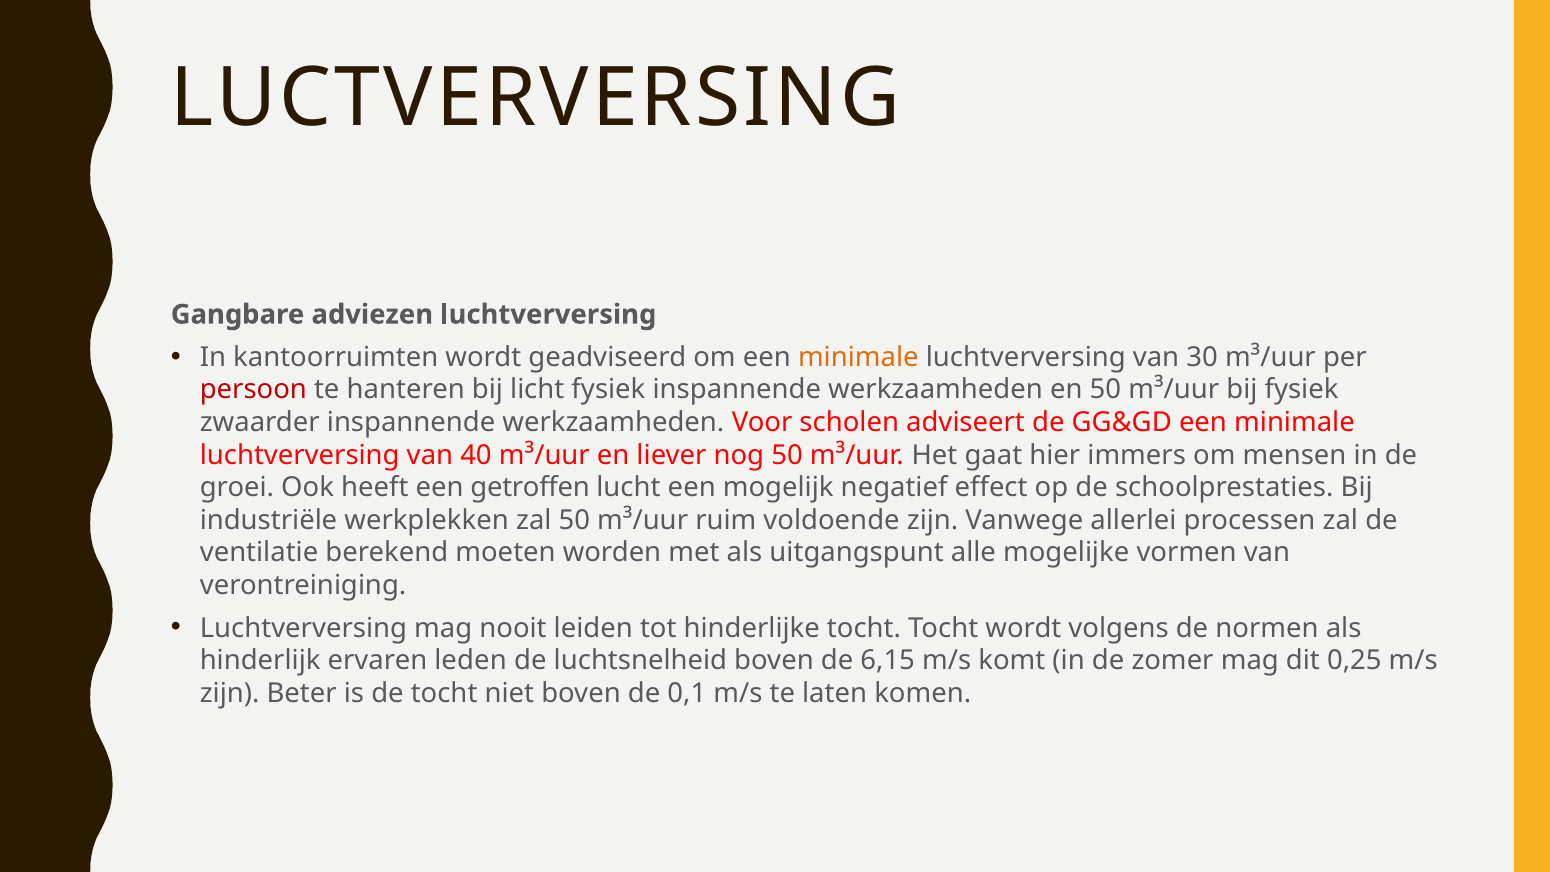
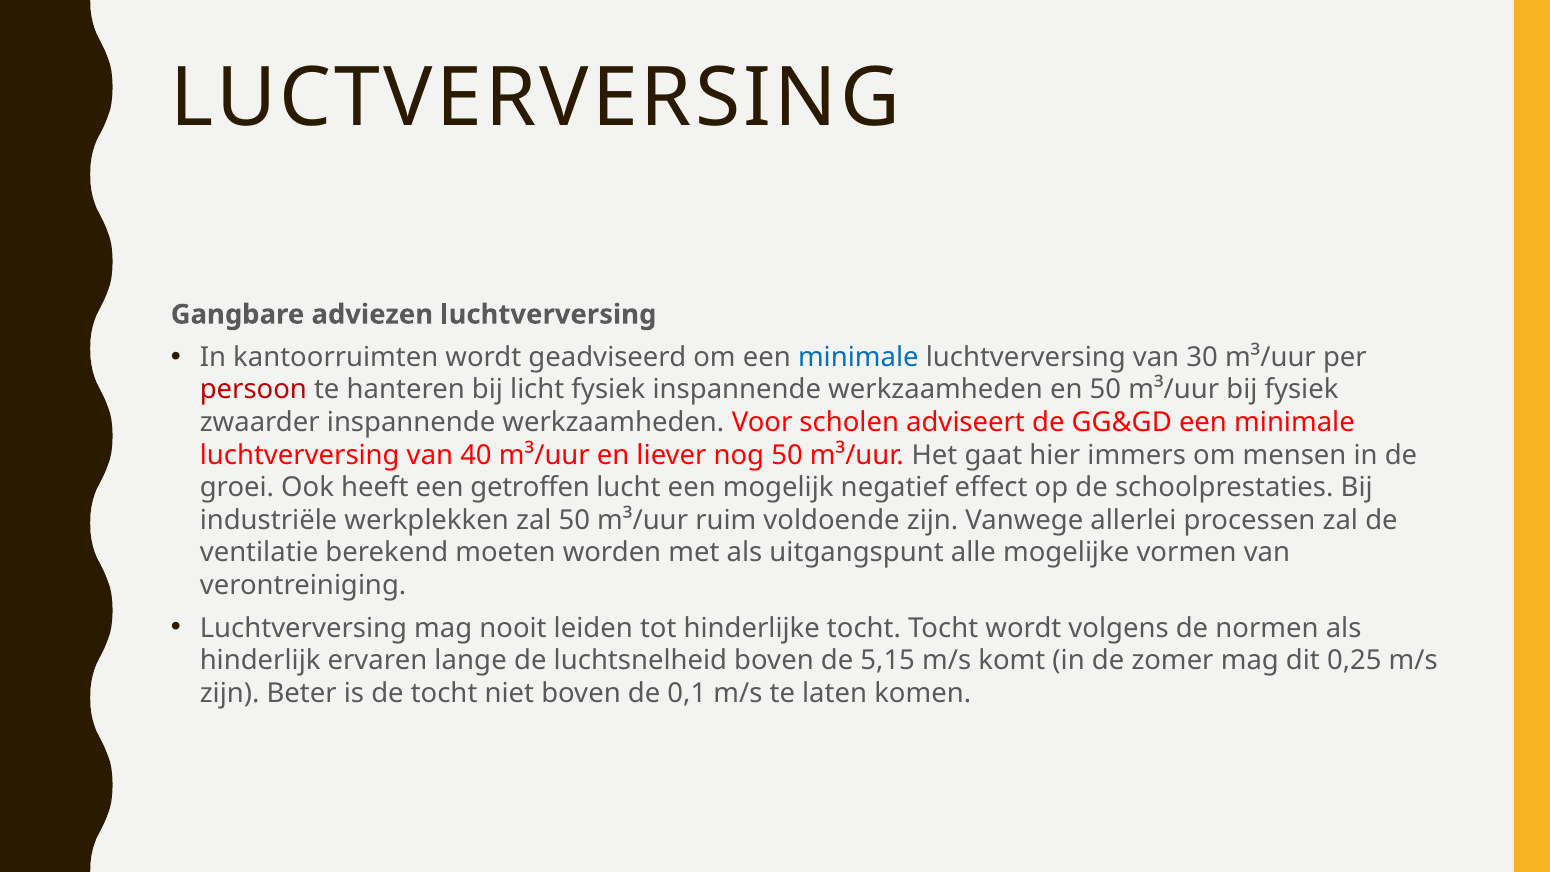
minimale at (858, 357) colour: orange -> blue
leden: leden -> lange
6,15: 6,15 -> 5,15
